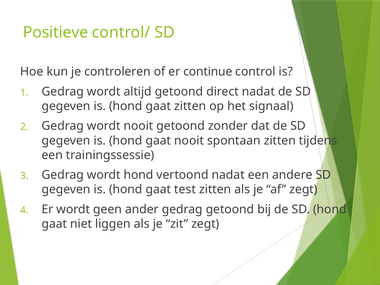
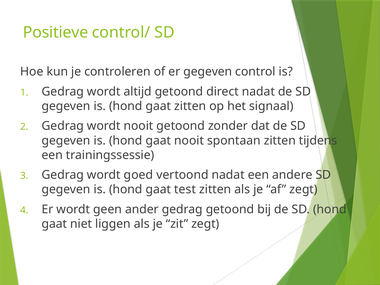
er continue: continue -> gegeven
wordt hond: hond -> goed
